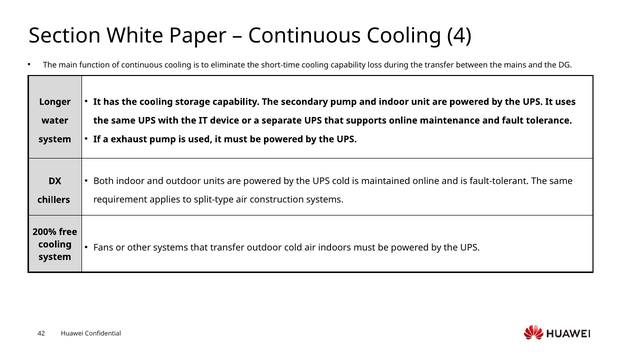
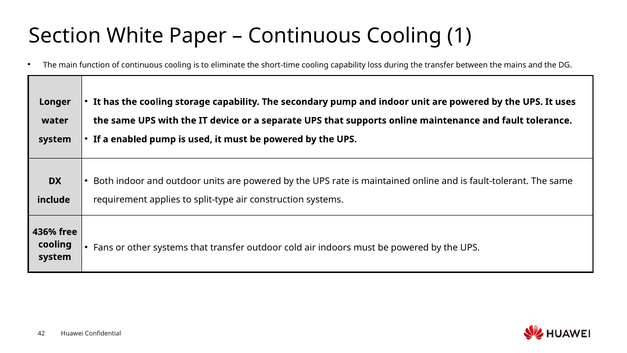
4: 4 -> 1
exhaust: exhaust -> enabled
UPS cold: cold -> rate
chillers: chillers -> include
200%: 200% -> 436%
